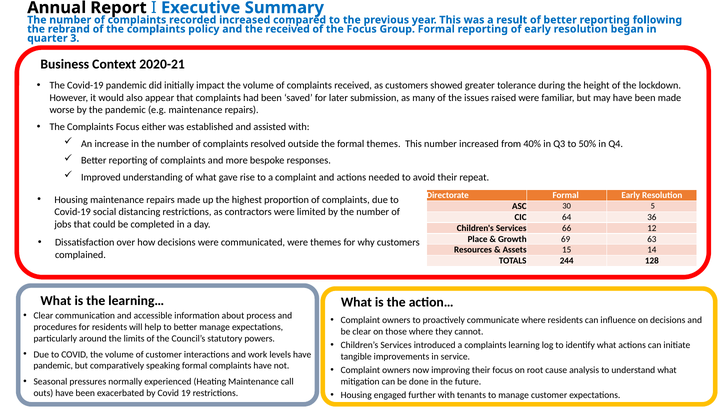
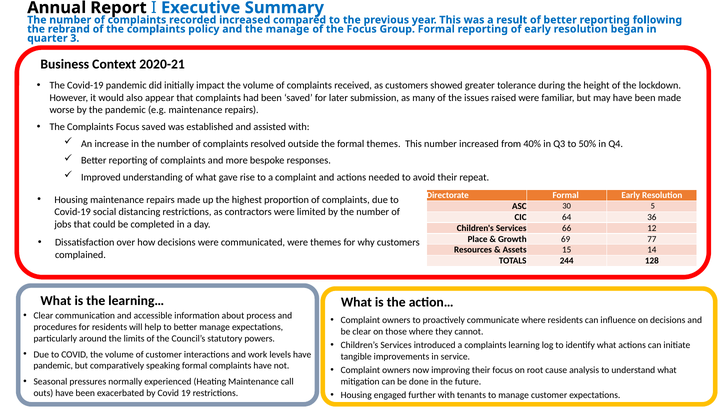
the received: received -> manage
Focus either: either -> saved
63: 63 -> 77
